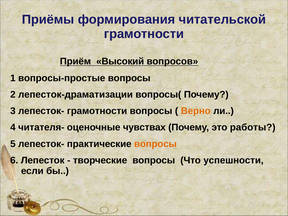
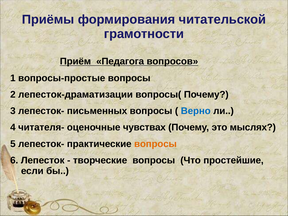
Высокий: Высокий -> Педагога
лепесток- грамотности: грамотности -> письменных
Верно colour: orange -> blue
работы: работы -> мыслях
успешности: успешности -> простейшие
